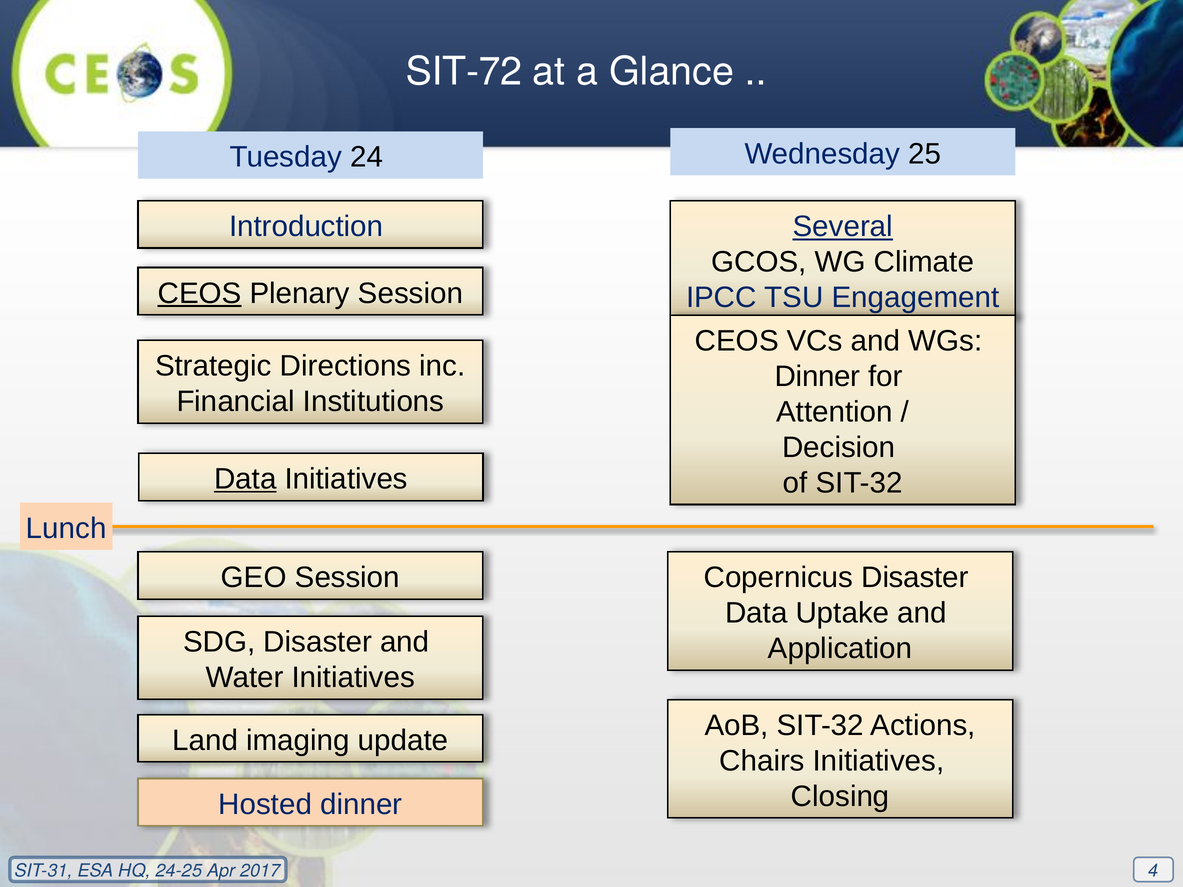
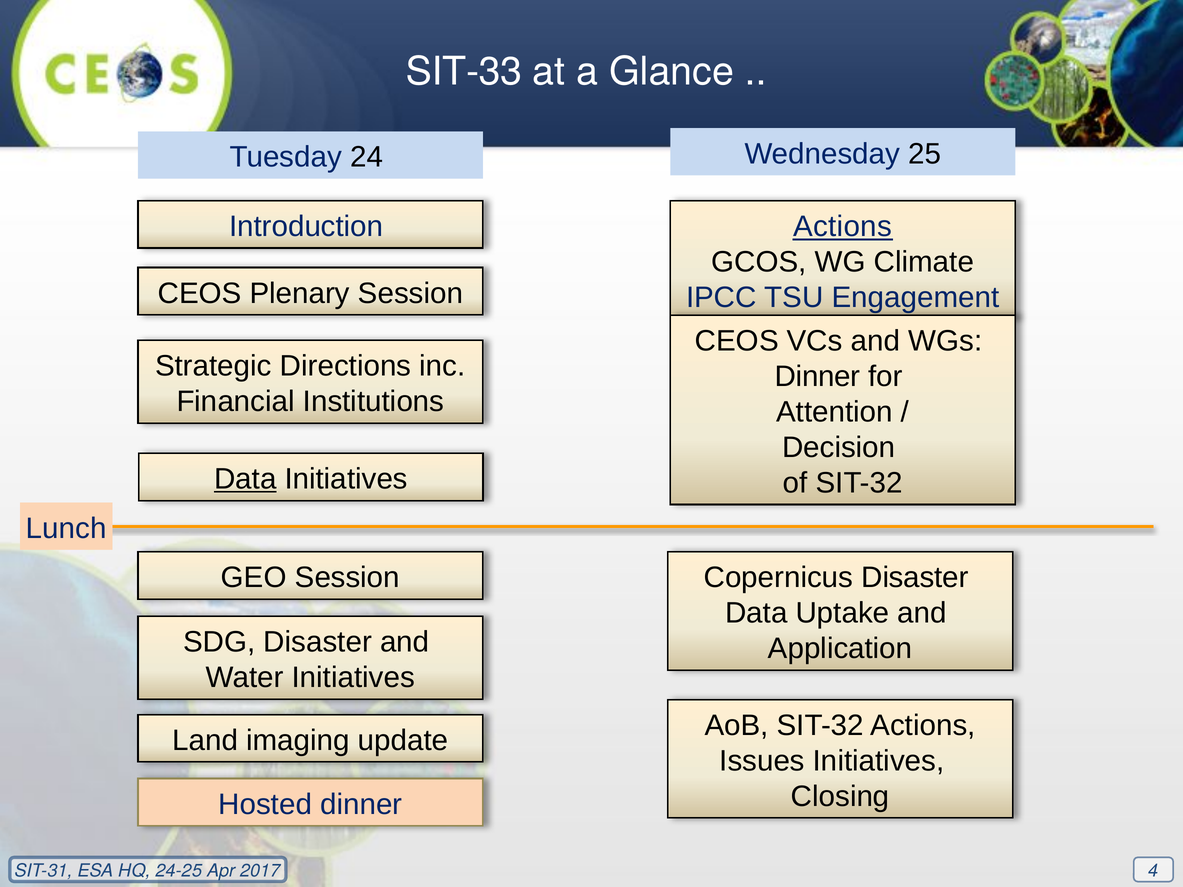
SIT-72: SIT-72 -> SIT-33
Several at (843, 226): Several -> Actions
CEOS at (200, 293) underline: present -> none
Chairs: Chairs -> Issues
